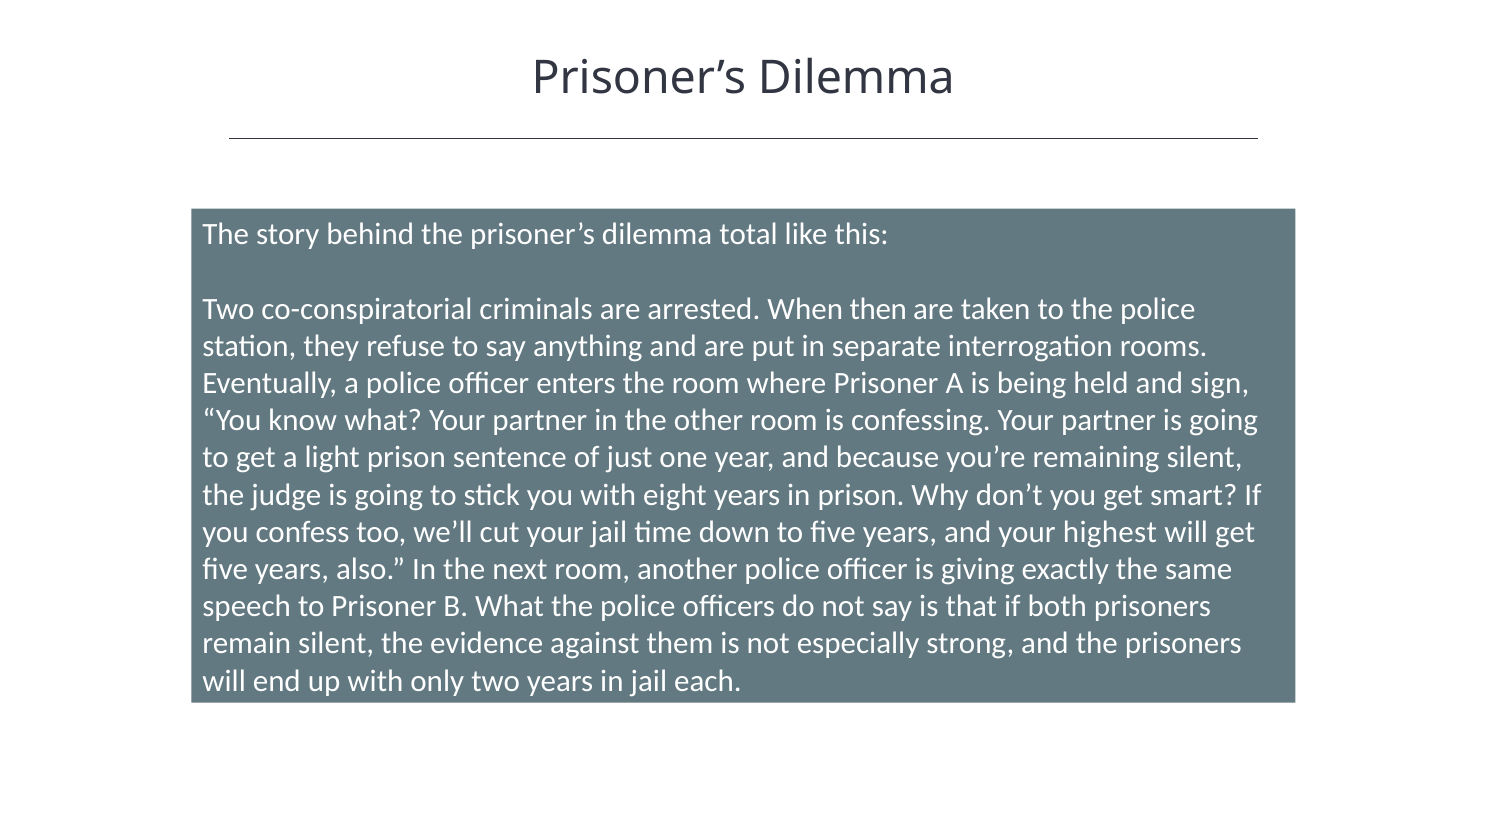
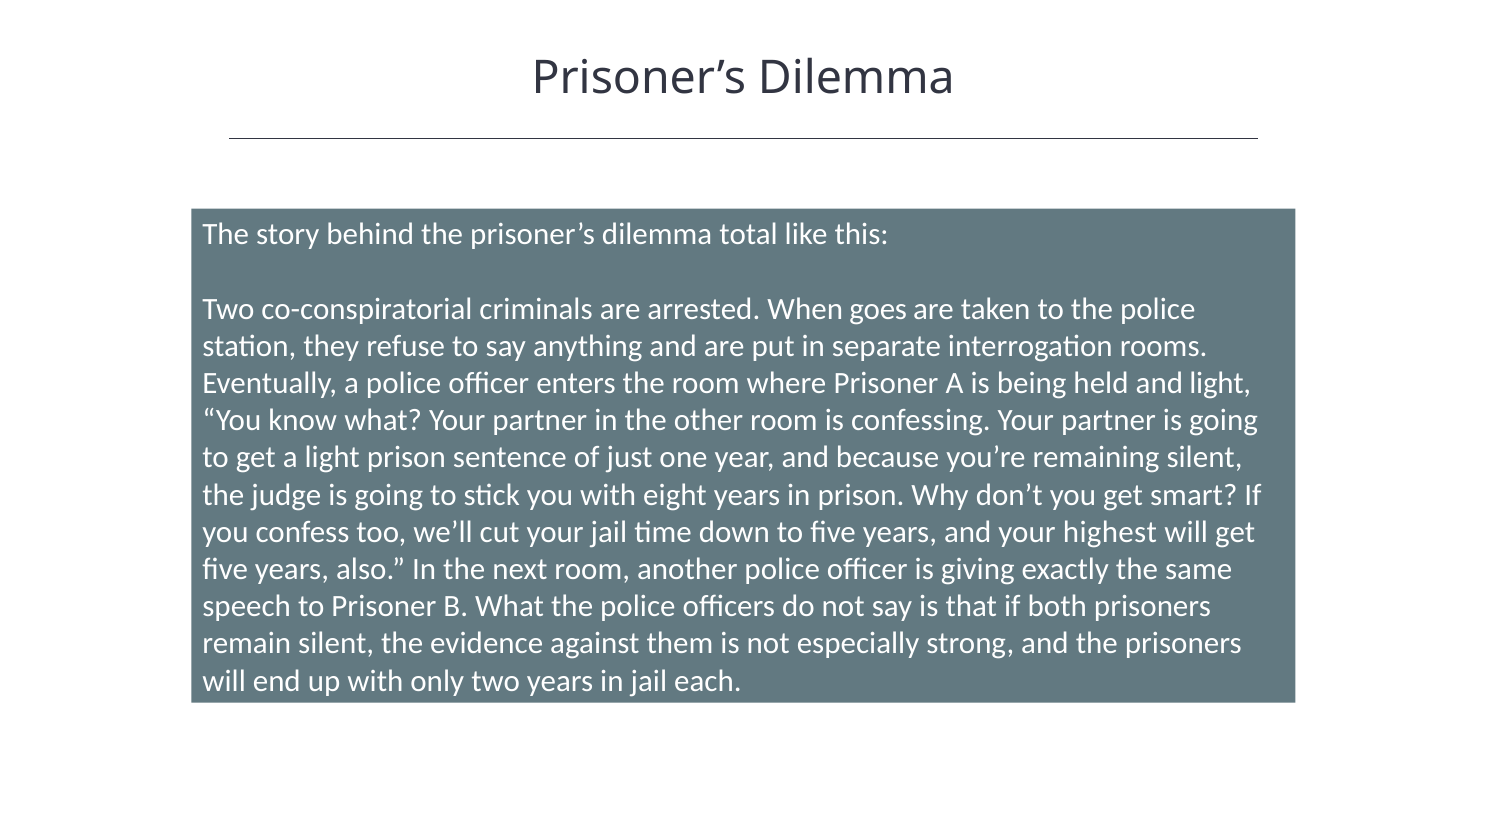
then: then -> goes
and sign: sign -> light
